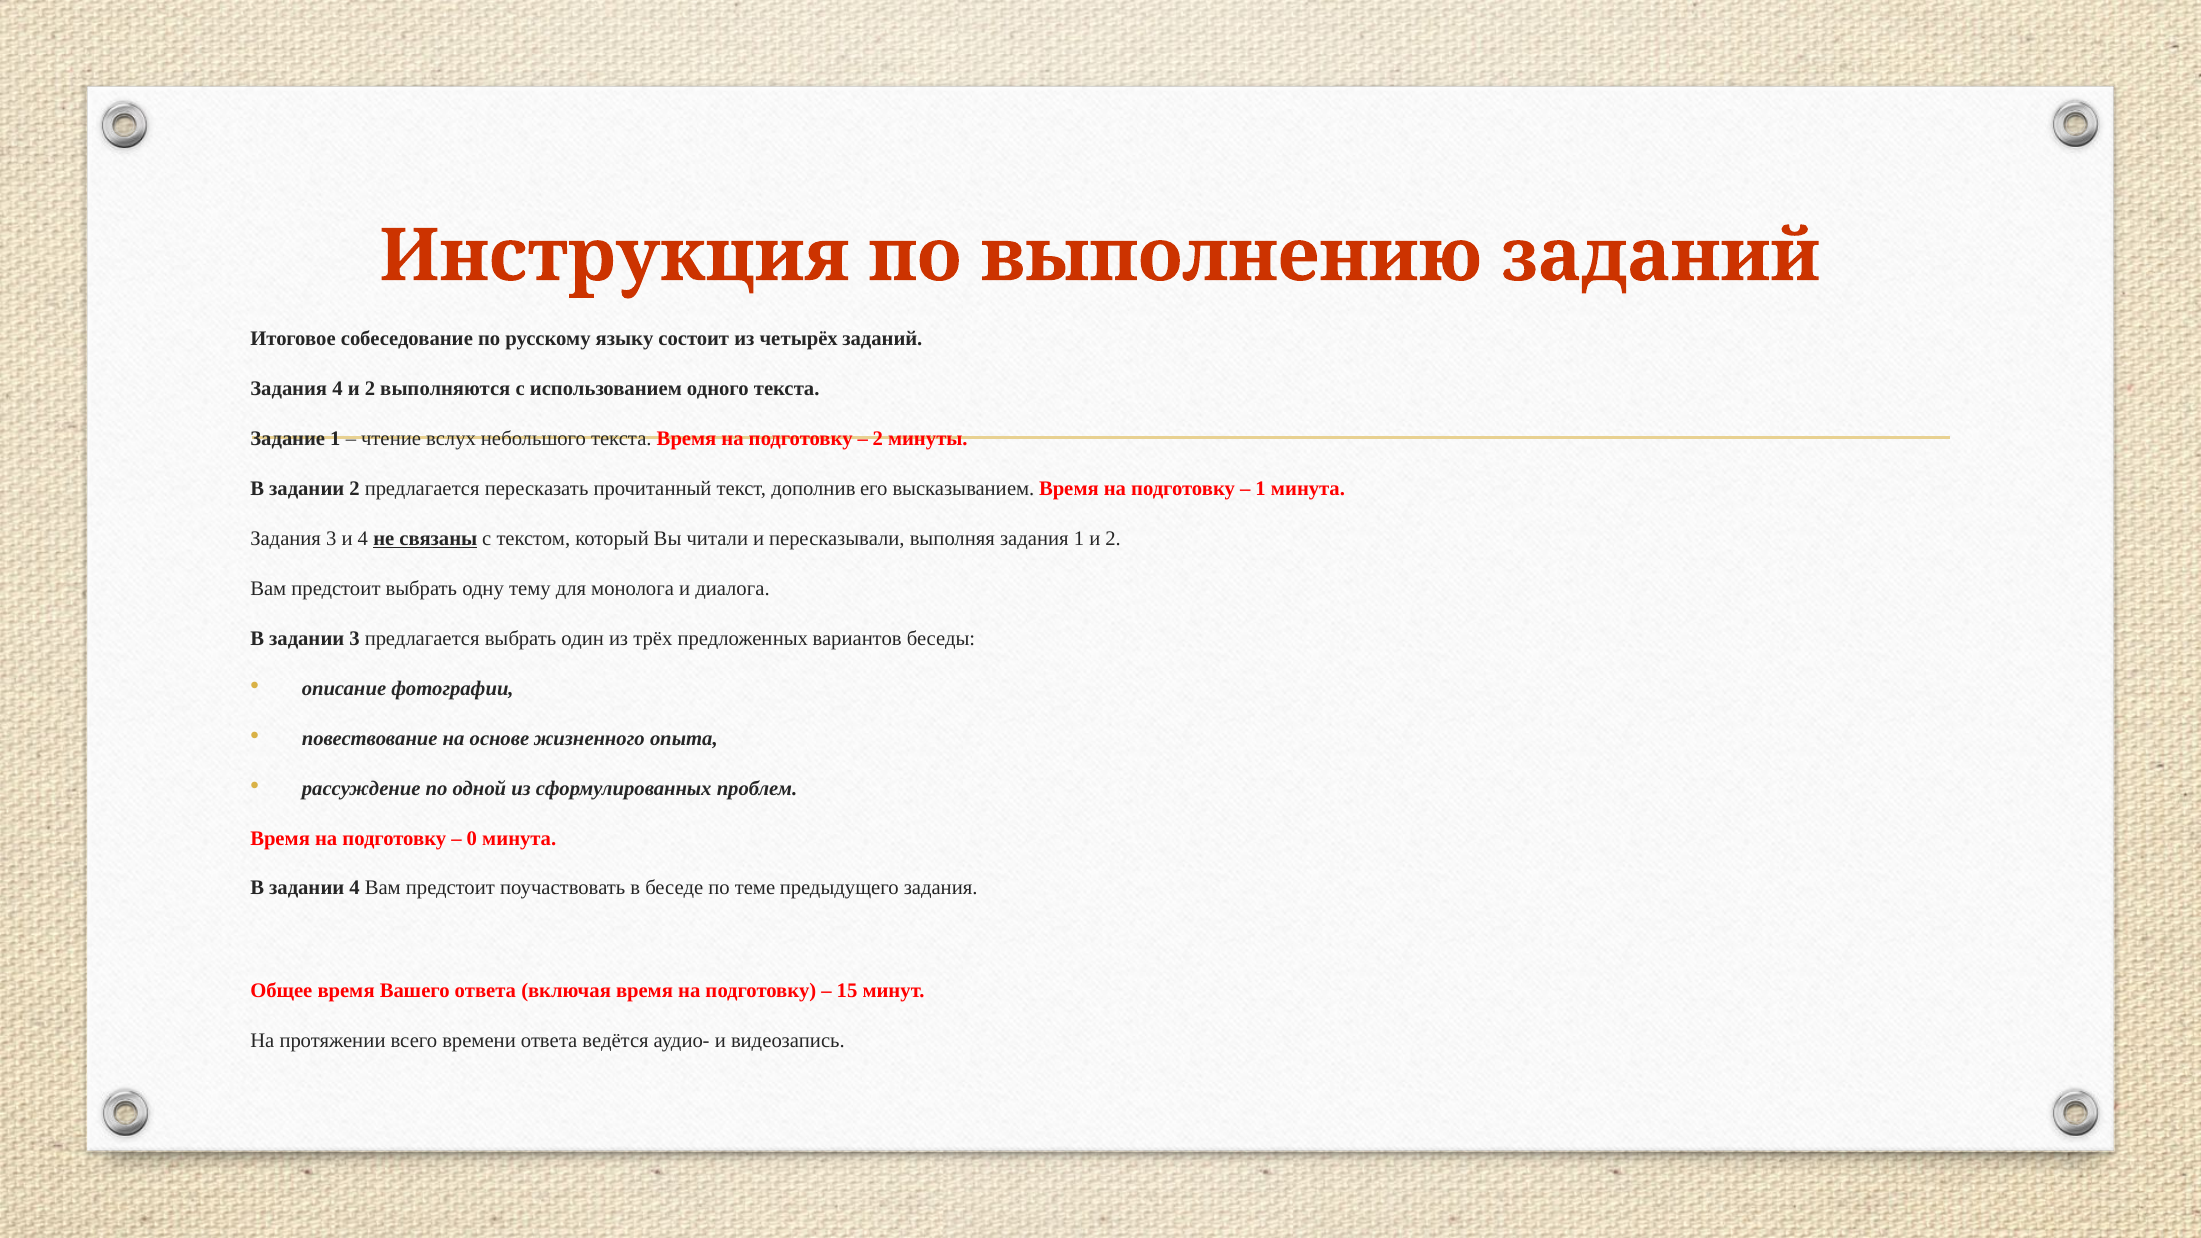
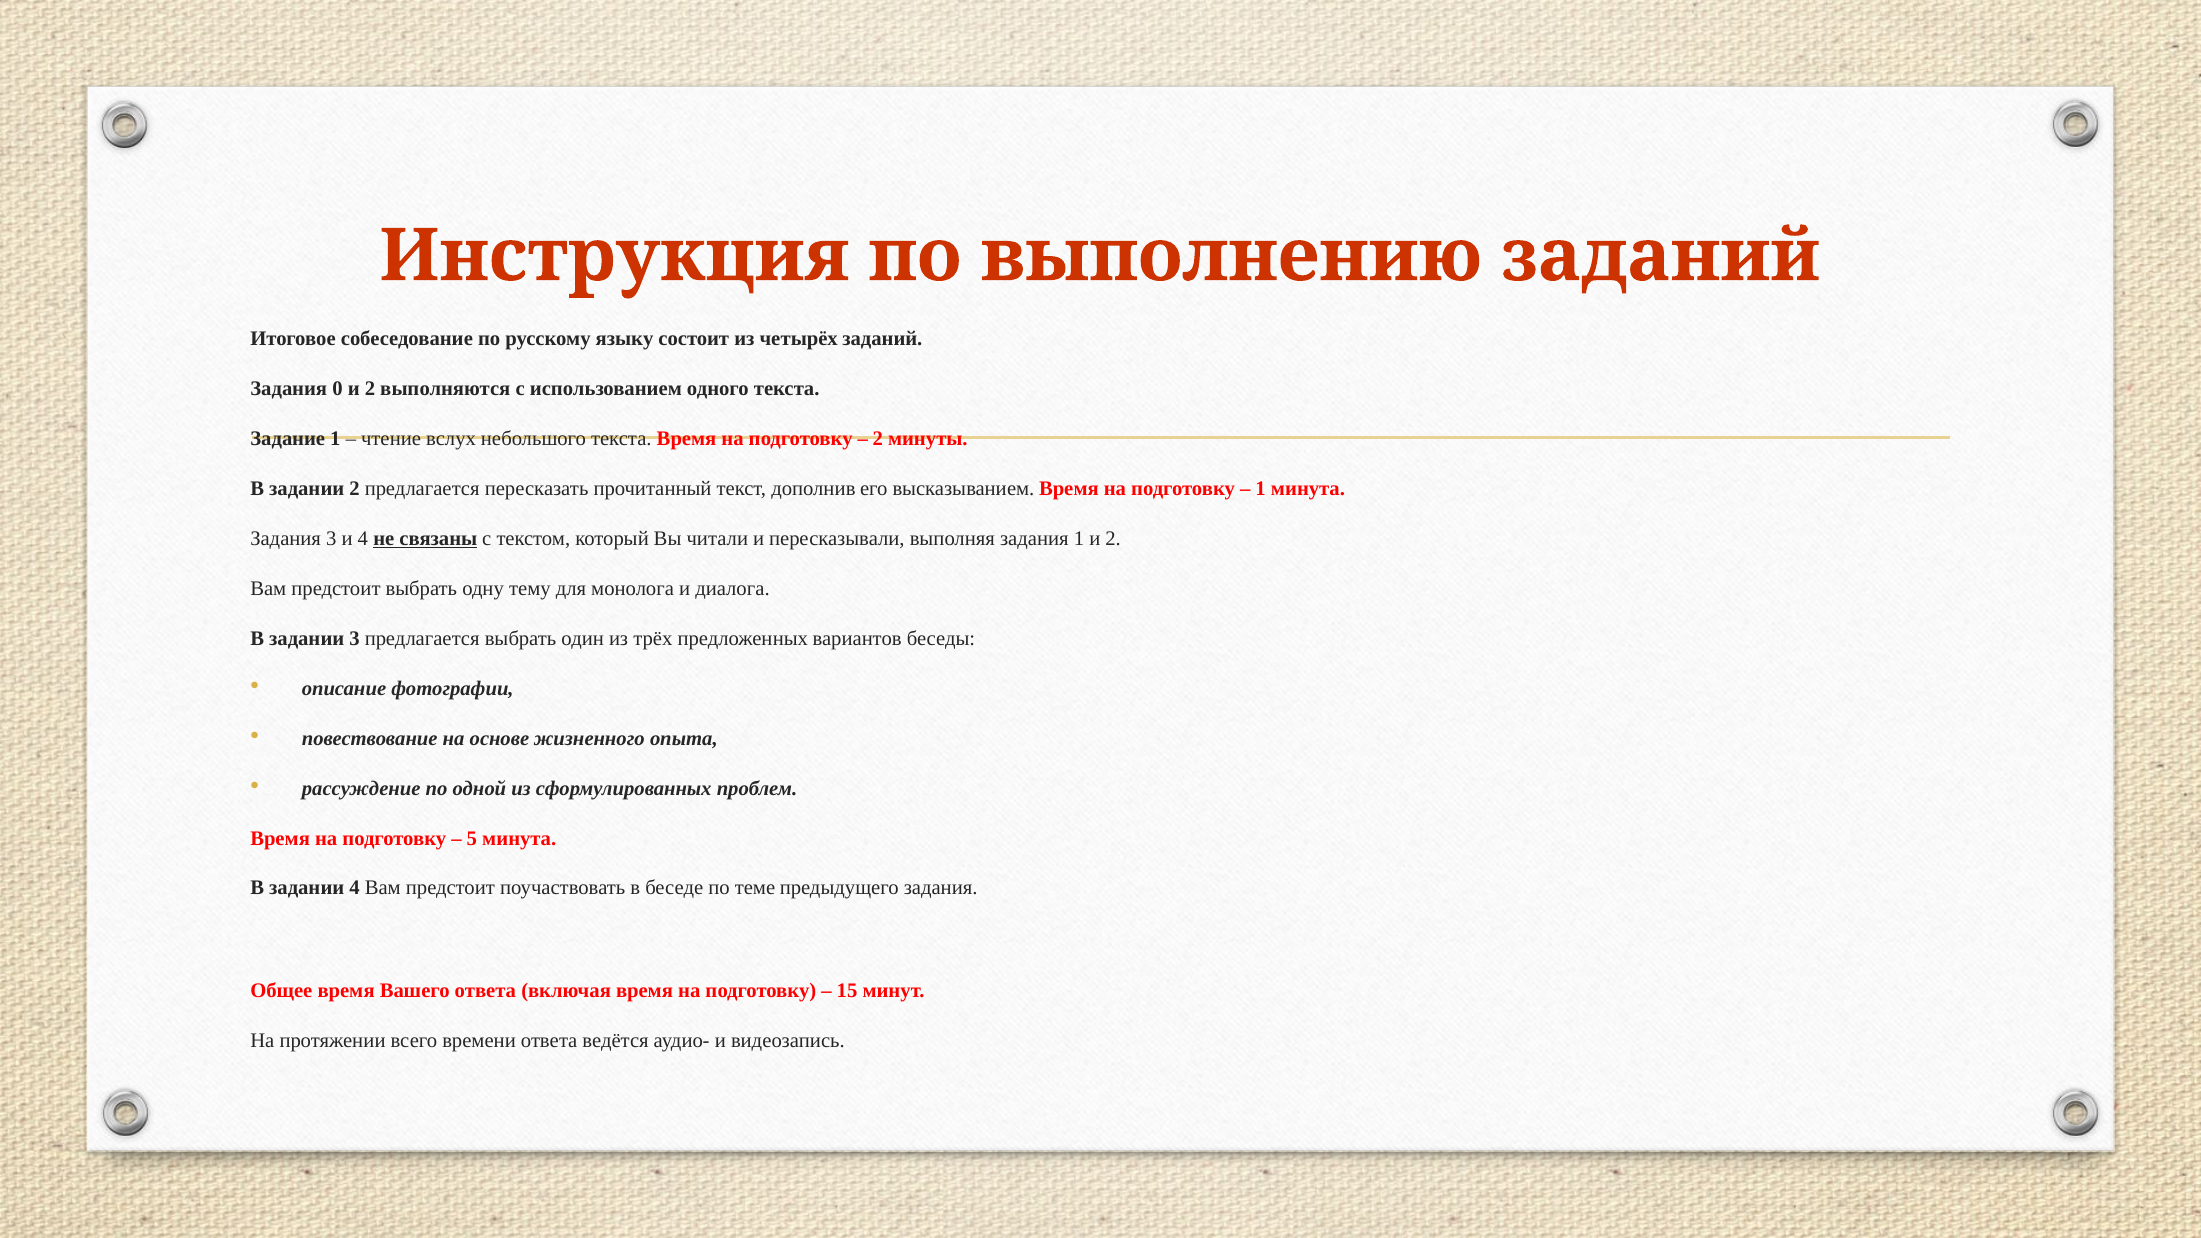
Задания 4: 4 -> 0
0: 0 -> 5
